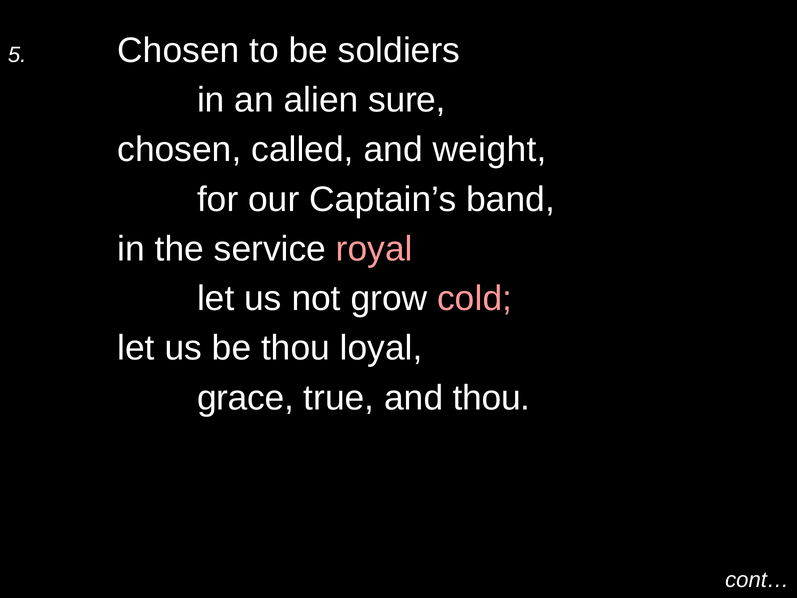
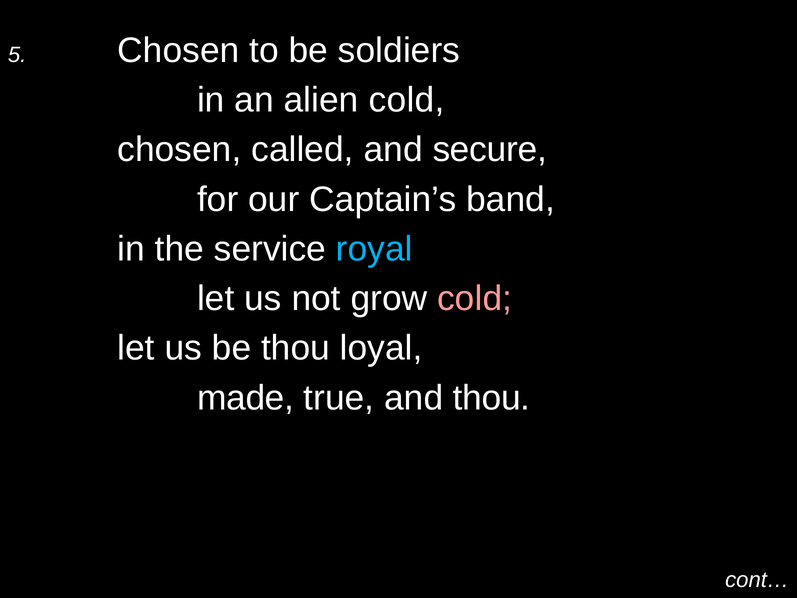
alien sure: sure -> cold
weight: weight -> secure
royal colour: pink -> light blue
grace: grace -> made
